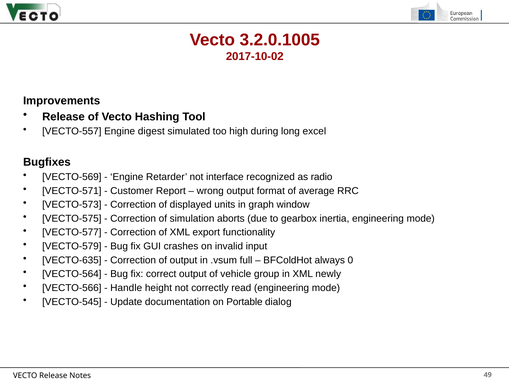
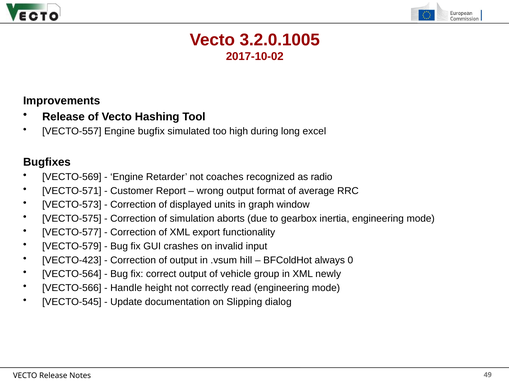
digest: digest -> bugfix
interface: interface -> coaches
VECTO-635: VECTO-635 -> VECTO-423
full: full -> hill
Portable: Portable -> Slipping
